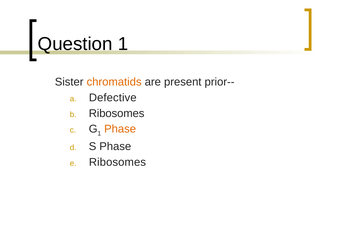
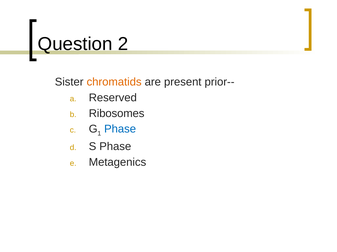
Question 1: 1 -> 2
Defective: Defective -> Reserved
Phase at (120, 129) colour: orange -> blue
Ribosomes at (117, 163): Ribosomes -> Metagenics
